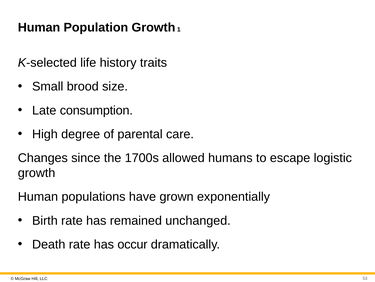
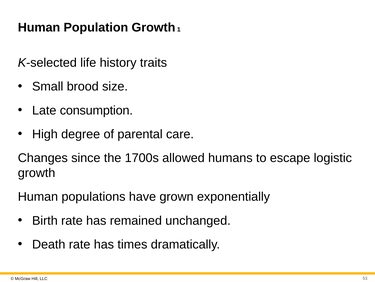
occur: occur -> times
